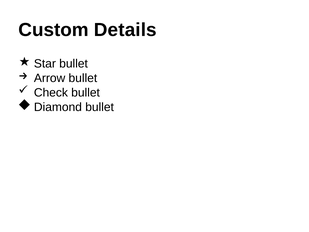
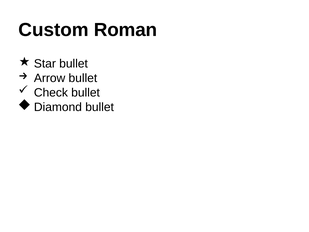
Details: Details -> Roman
